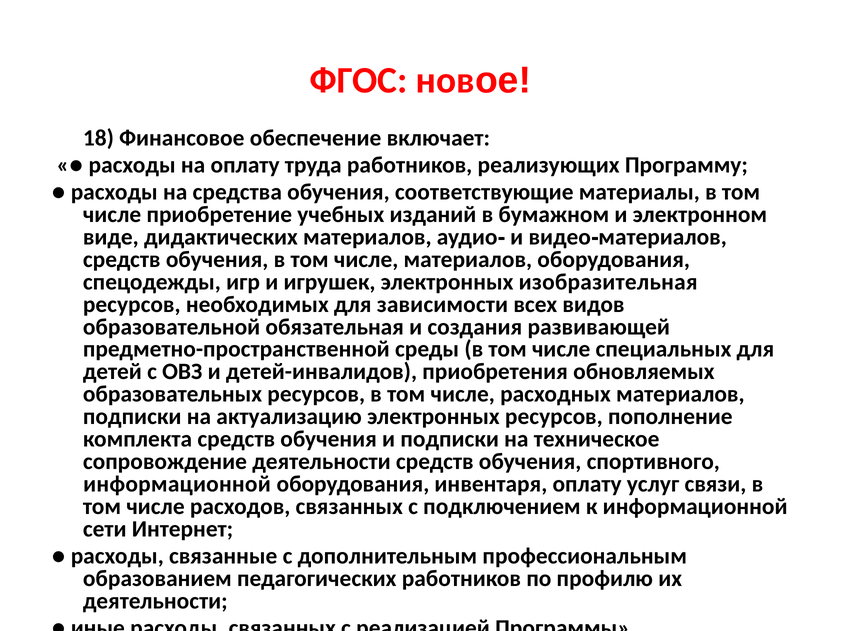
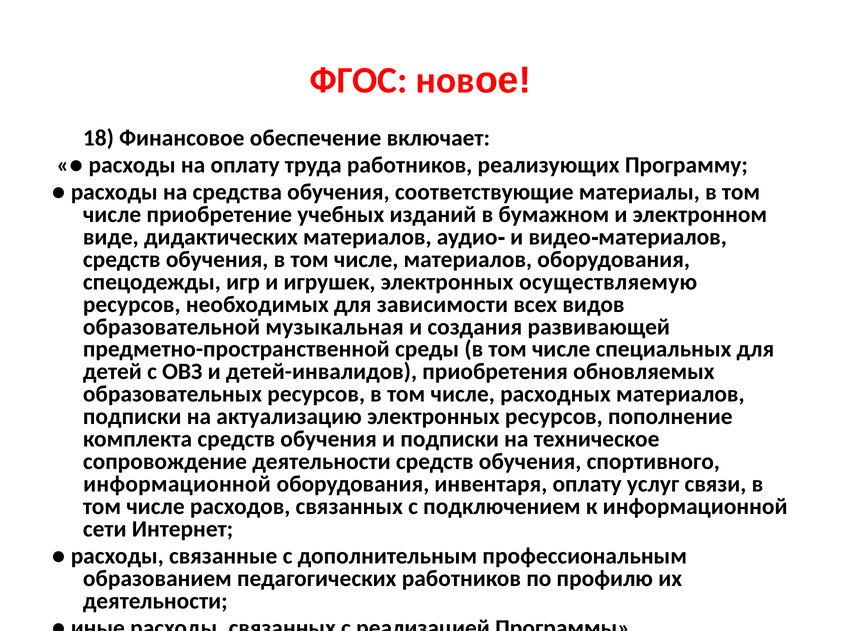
изобразительная: изобразительная -> осуществляемую
обязательная: обязательная -> музыкальная
